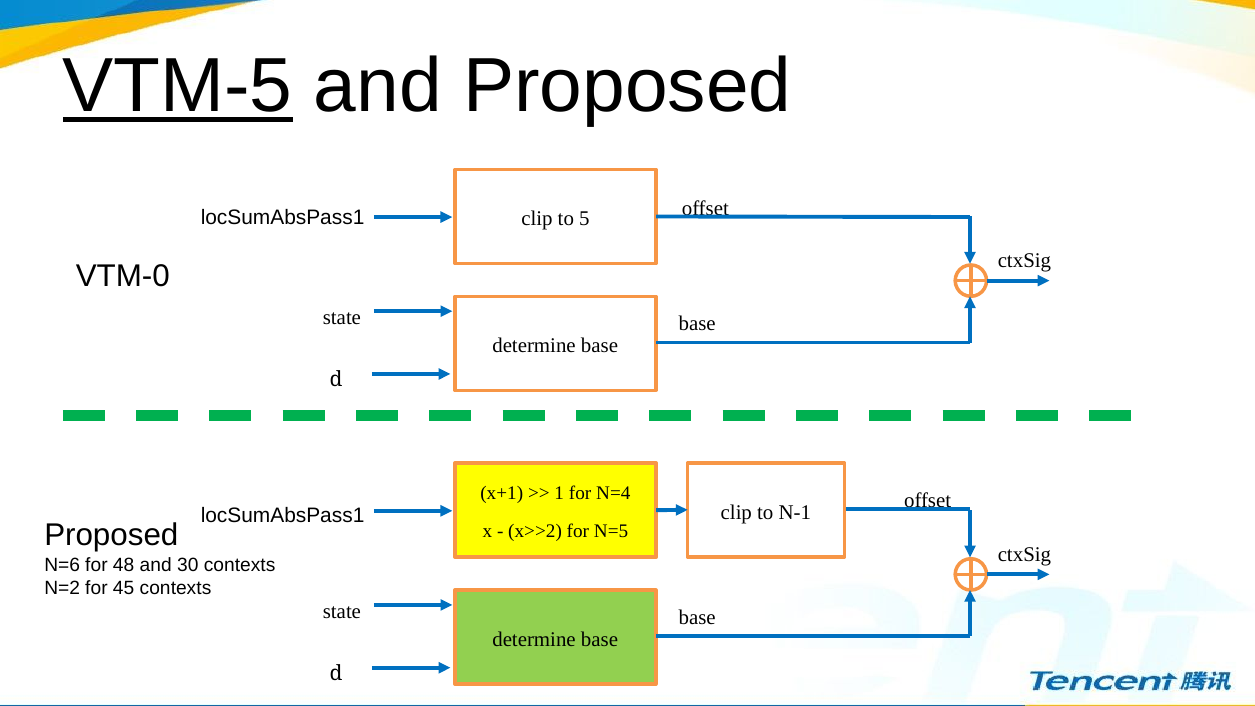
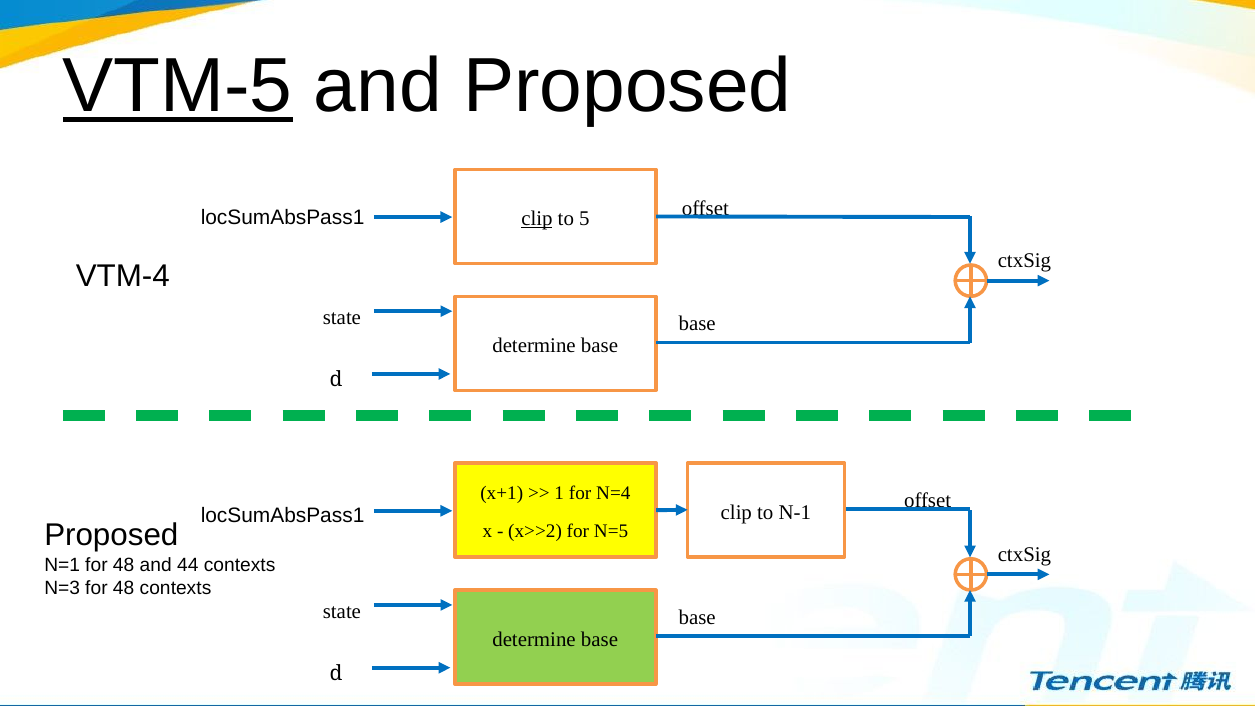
clip at (537, 219) underline: none -> present
VTM-0: VTM-0 -> VTM-4
N=6: N=6 -> N=1
30: 30 -> 44
N=2: N=2 -> N=3
45 at (124, 588): 45 -> 48
